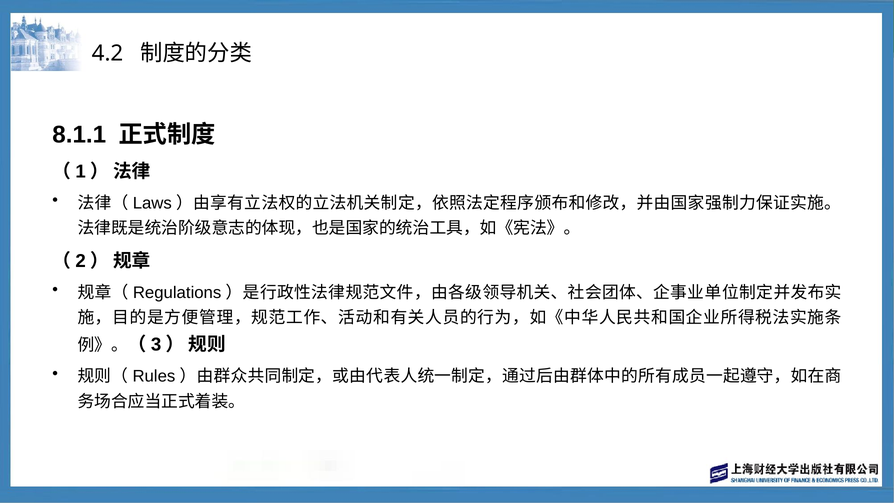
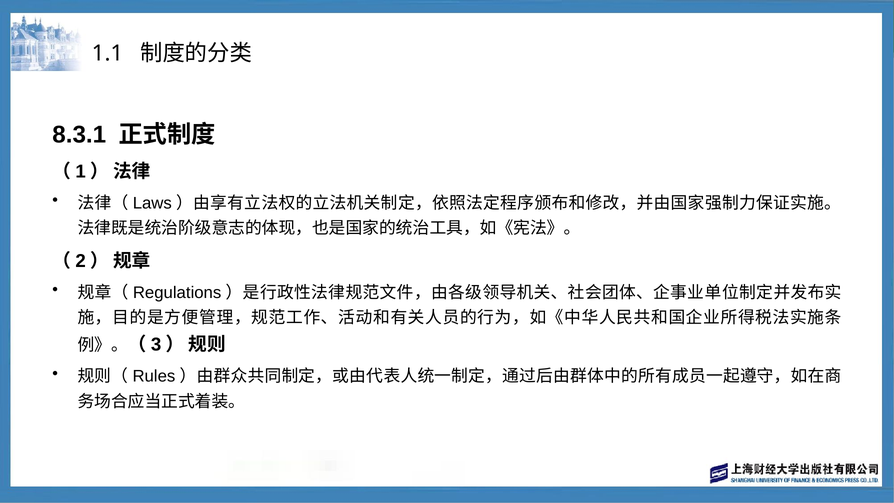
4.2: 4.2 -> 1.1
8.1.1: 8.1.1 -> 8.3.1
